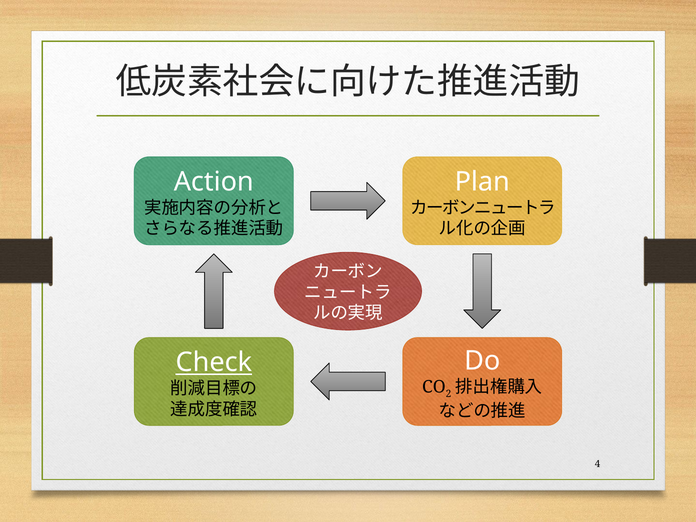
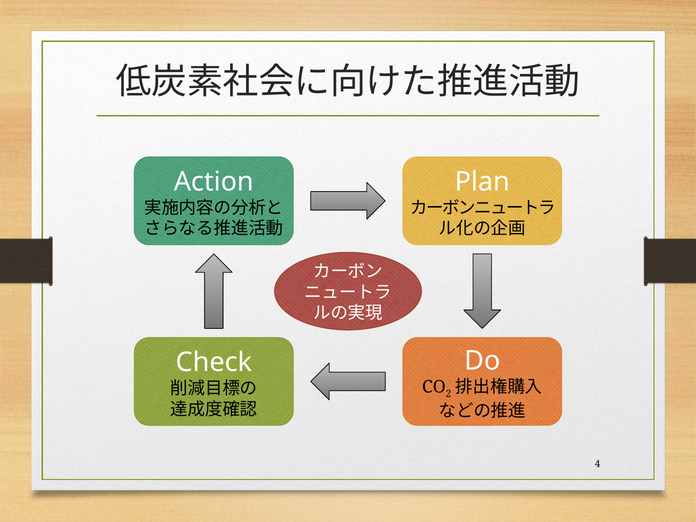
Check underline: present -> none
